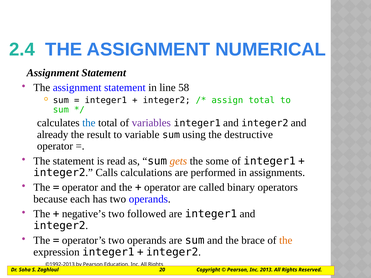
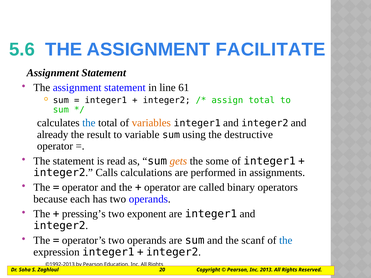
2.4: 2.4 -> 5.6
NUMERICAL: NUMERICAL -> FACILITATE
58: 58 -> 61
variables colour: purple -> orange
negative’s: negative’s -> pressing’s
followed: followed -> exponent
brace: brace -> scanf
the at (286, 240) colour: orange -> blue
